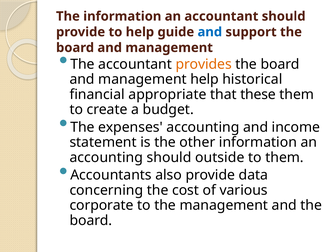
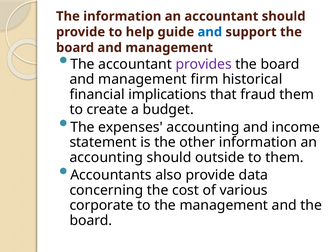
provides colour: orange -> purple
management help: help -> firm
appropriate: appropriate -> implications
these: these -> fraud
